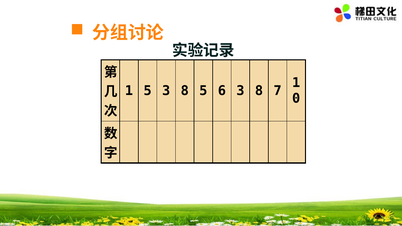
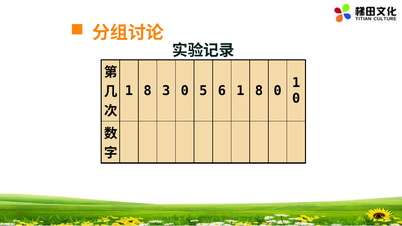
5 at (148, 91): 5 -> 8
8 at (185, 91): 8 -> 0
6 3: 3 -> 1
8 7: 7 -> 0
